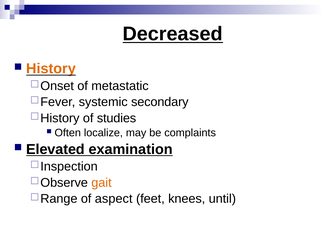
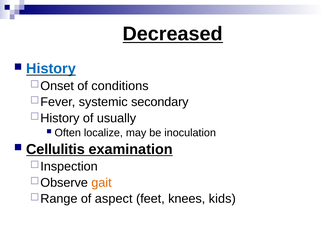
History colour: orange -> blue
metastatic: metastatic -> conditions
studies: studies -> usually
complaints: complaints -> inoculation
Elevated: Elevated -> Cellulitis
until: until -> kids
